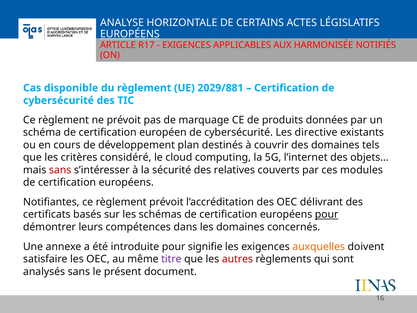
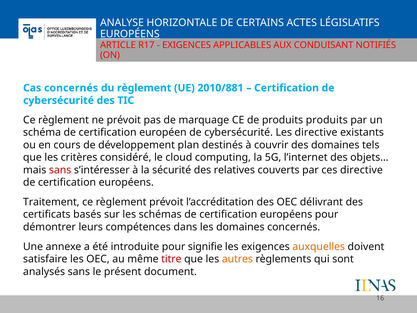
HARMONISÉE: HARMONISÉE -> CONDUISANT
Cas disponible: disponible -> concernés
2029/881: 2029/881 -> 2010/881
produits données: données -> produits
ces modules: modules -> directive
Notifiantes: Notifiantes -> Traitement
pour at (327, 214) underline: present -> none
titre colour: purple -> red
autres colour: red -> orange
